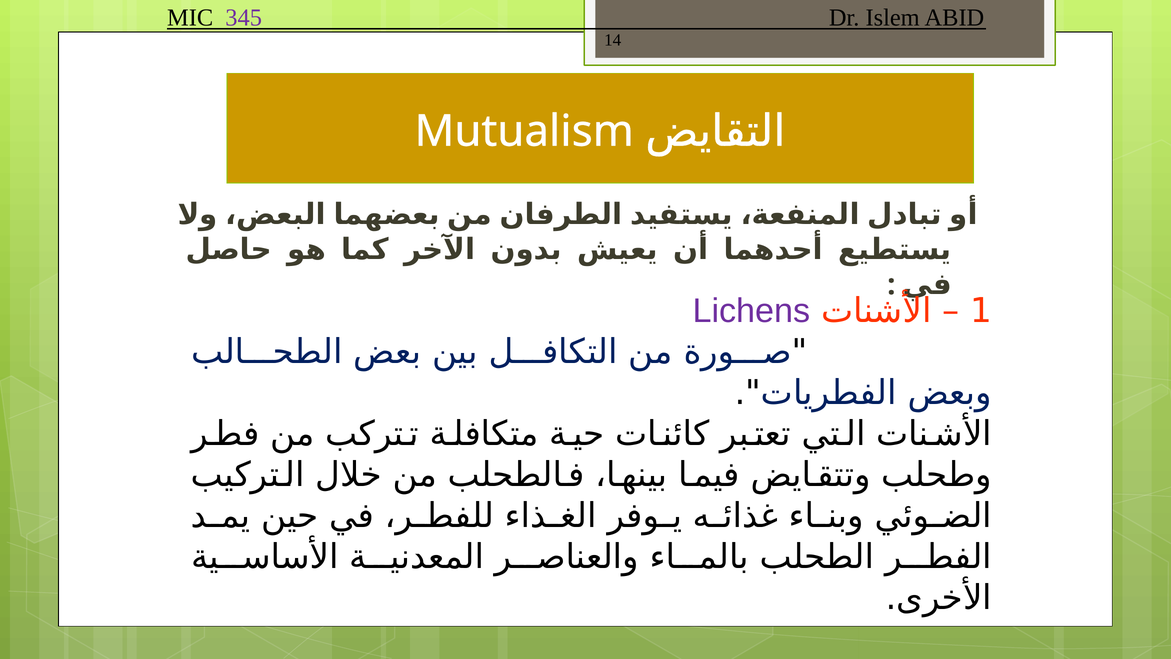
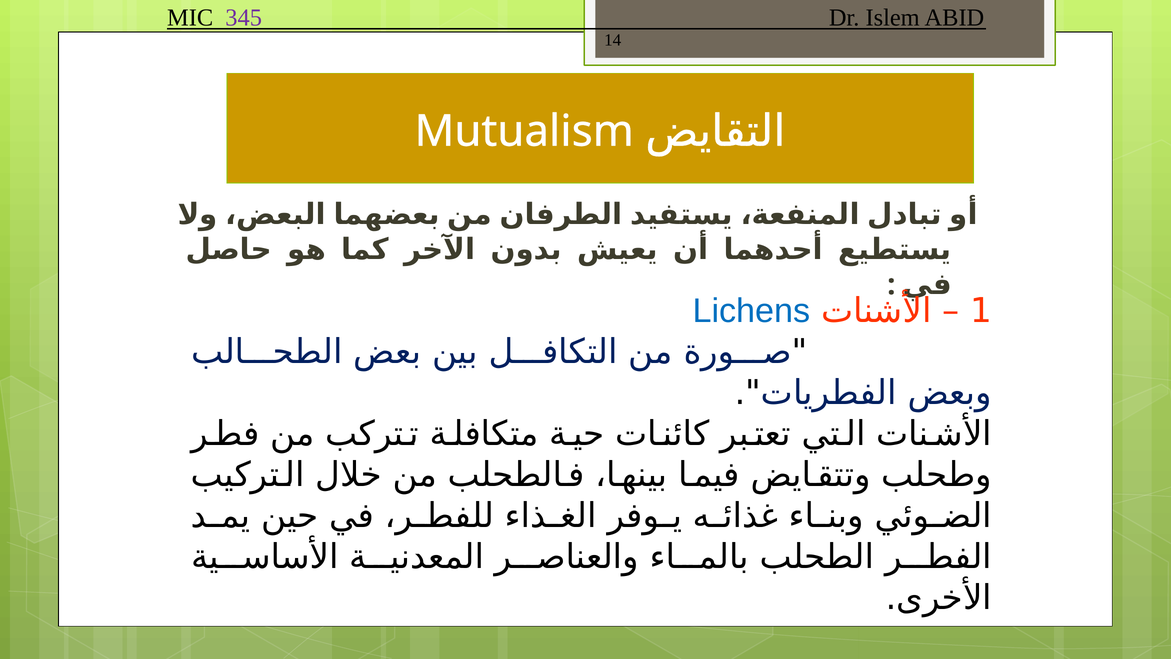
Lichens colour: purple -> blue
